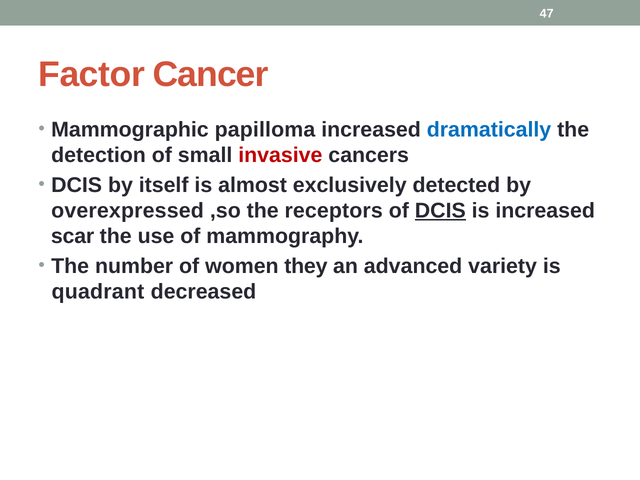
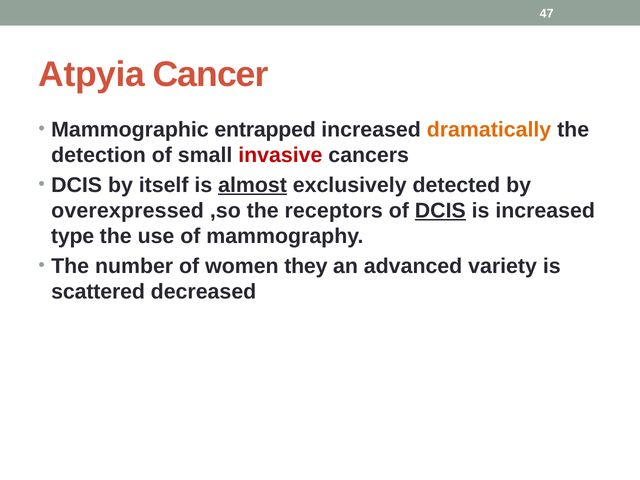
Factor: Factor -> Atpyia
papilloma: papilloma -> entrapped
dramatically colour: blue -> orange
almost underline: none -> present
scar: scar -> type
quadrant: quadrant -> scattered
